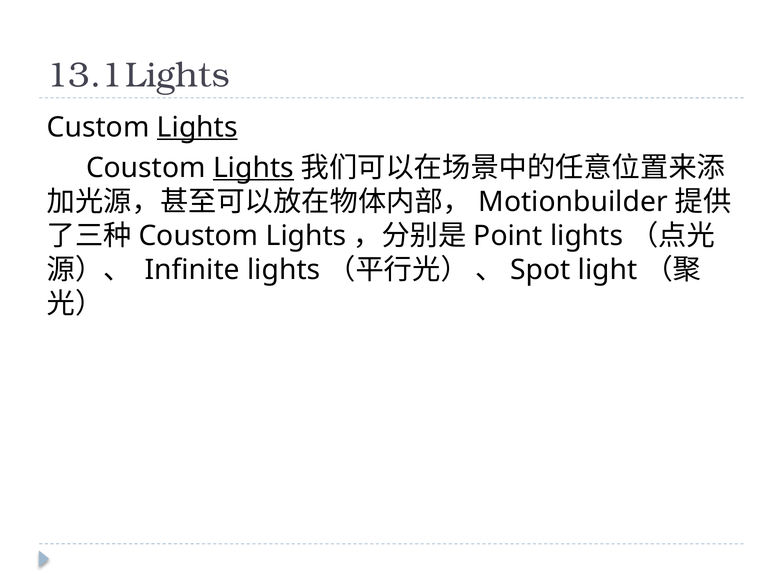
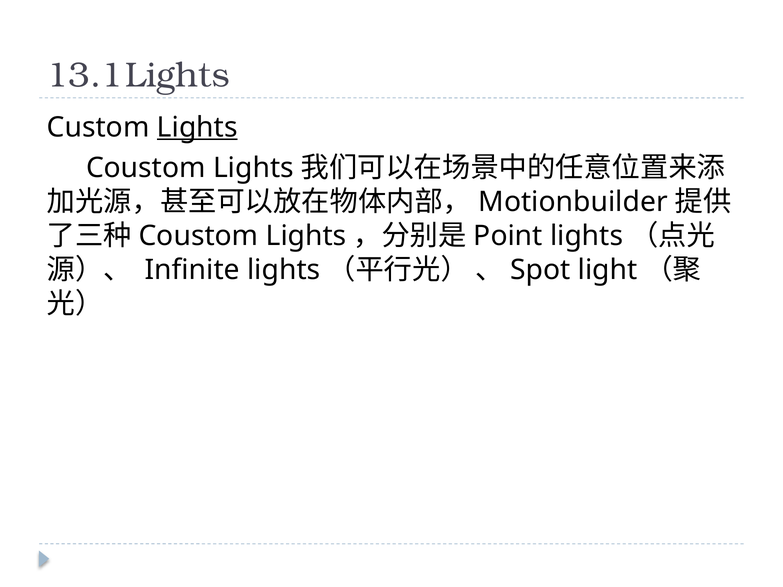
Lights at (254, 168) underline: present -> none
